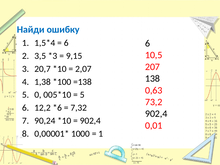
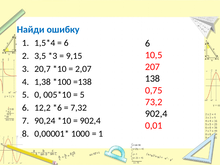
0,63: 0,63 -> 0,75
